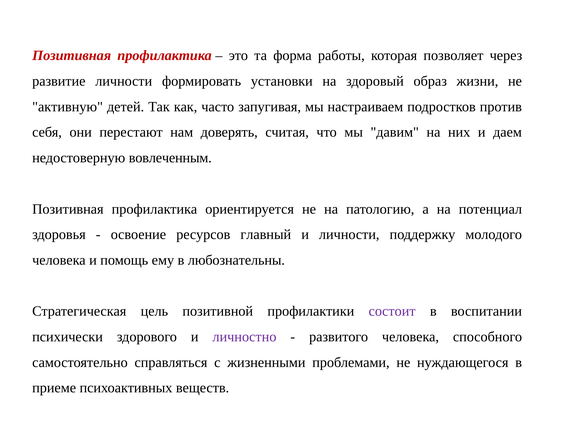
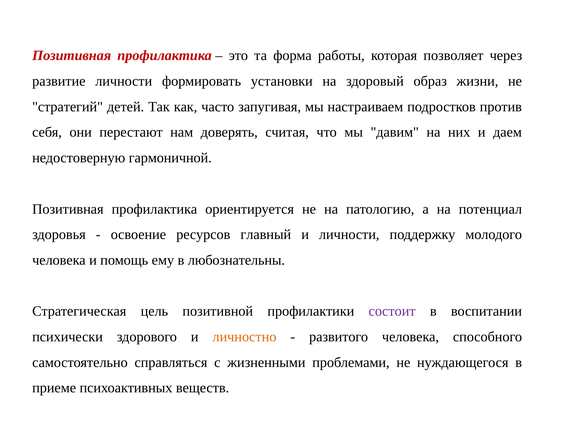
активную: активную -> стратегий
вовлеченным: вовлеченным -> гармоничной
личностно colour: purple -> orange
